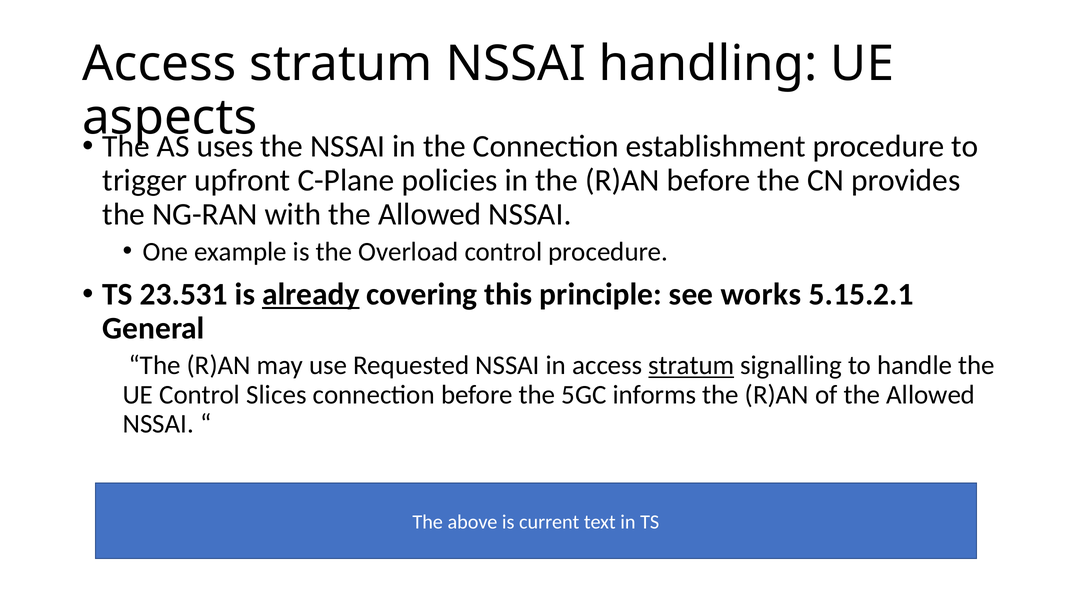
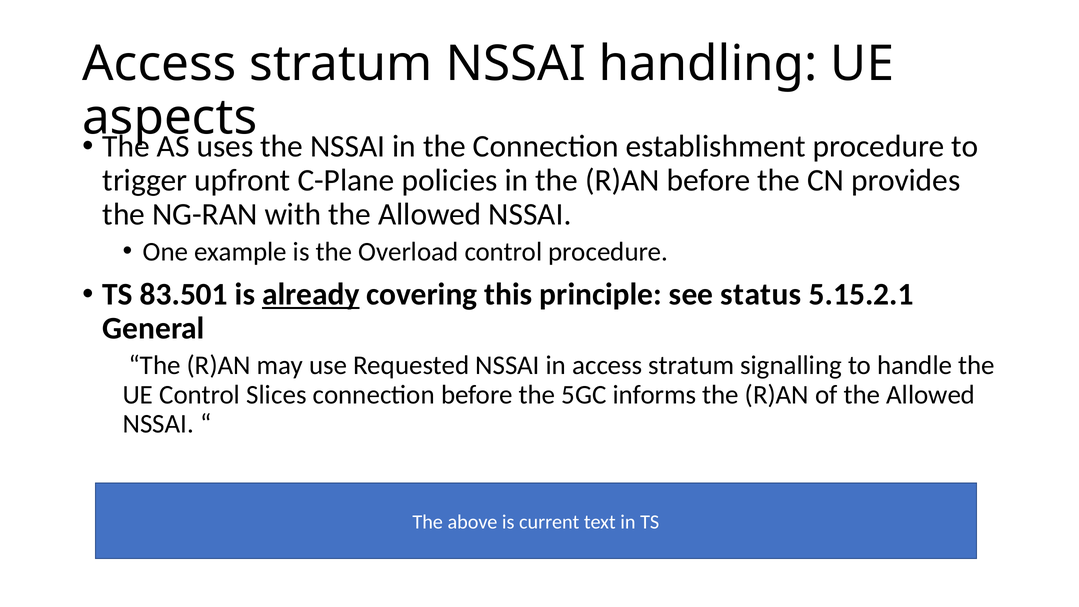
23.531: 23.531 -> 83.501
works: works -> status
stratum at (691, 365) underline: present -> none
